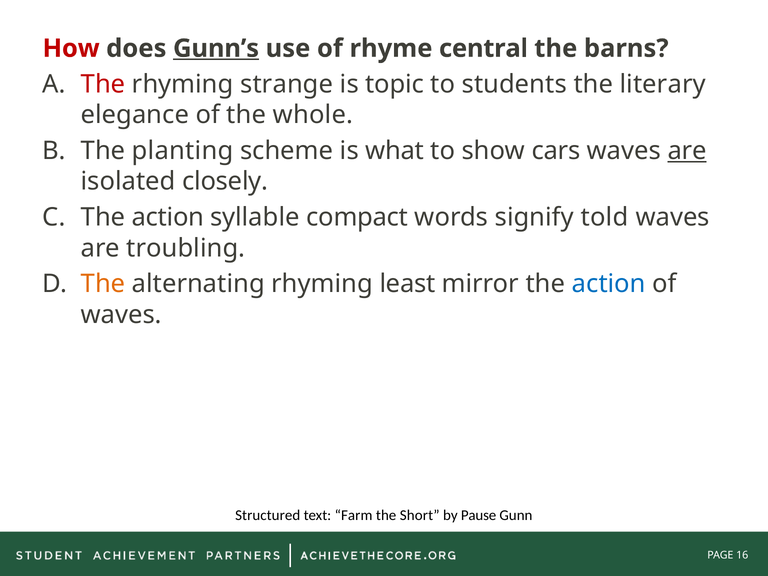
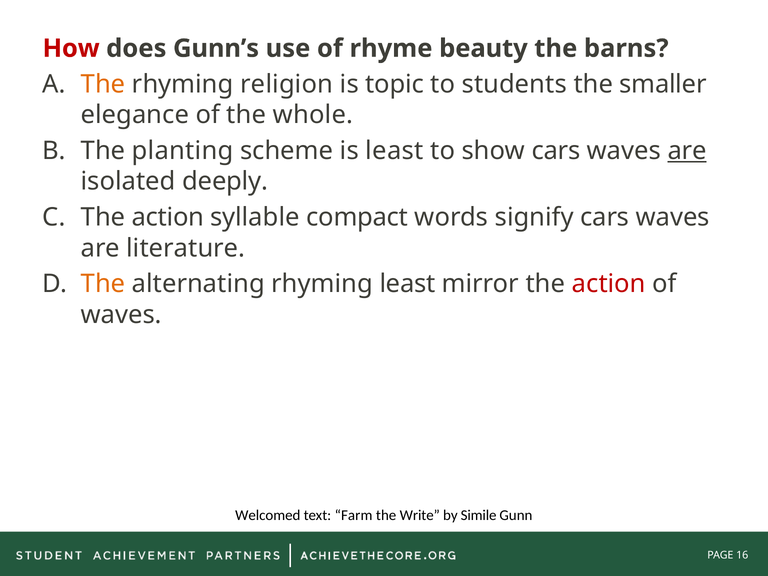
Gunn’s underline: present -> none
central: central -> beauty
The at (103, 84) colour: red -> orange
strange: strange -> religion
literary: literary -> smaller
is what: what -> least
closely: closely -> deeply
signify told: told -> cars
troubling: troubling -> literature
action at (609, 284) colour: blue -> red
Structured: Structured -> Welcomed
Short: Short -> Write
Pause: Pause -> Simile
